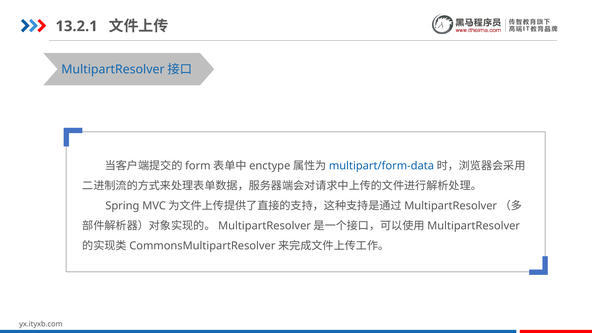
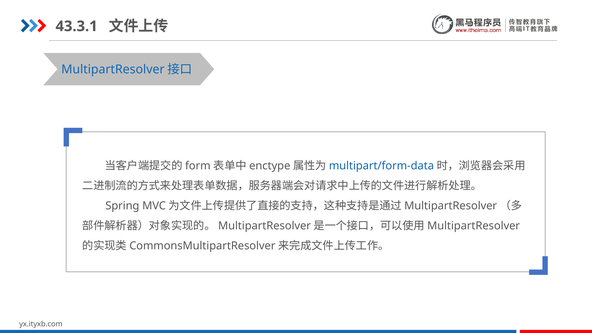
13.2.1: 13.2.1 -> 43.3.1
